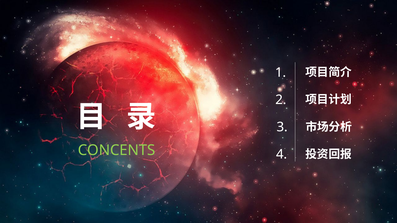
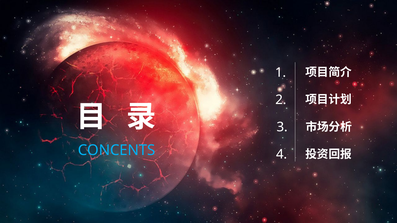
CONCENTS colour: light green -> light blue
